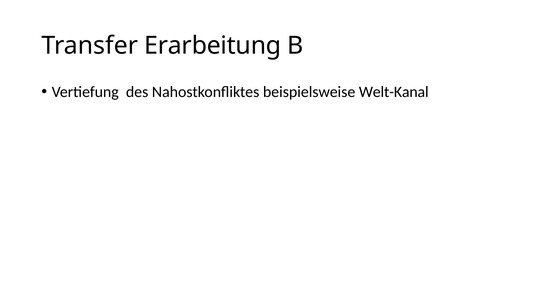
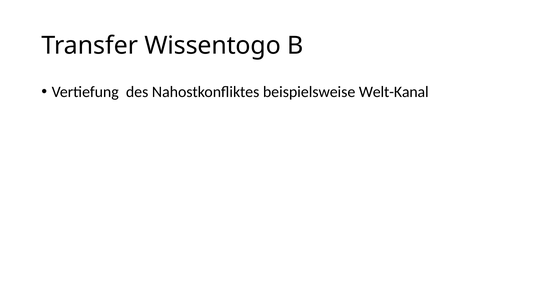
Erarbeitung: Erarbeitung -> Wissentogo
